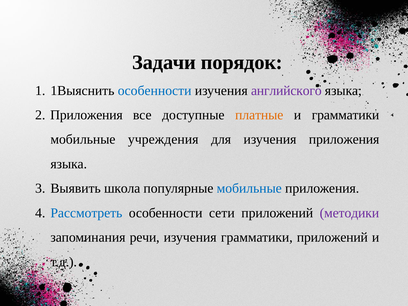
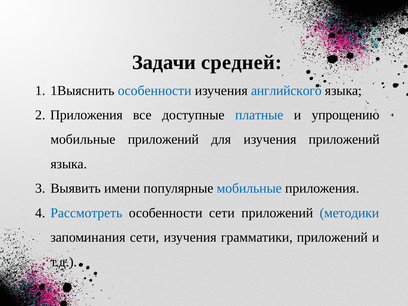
порядок: порядок -> средней
английского colour: purple -> blue
платные colour: orange -> blue
и грамматики: грамматики -> упрощению
мобильные учреждения: учреждения -> приложений
изучения приложения: приложения -> приложений
школа: школа -> имени
методики colour: purple -> blue
запоминания речи: речи -> сети
